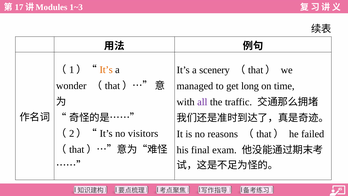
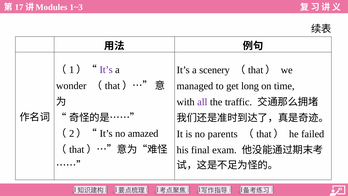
It’s at (106, 70) colour: orange -> purple
reasons: reasons -> parents
visitors: visitors -> amazed
